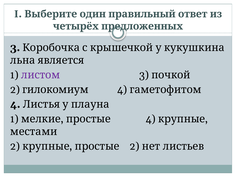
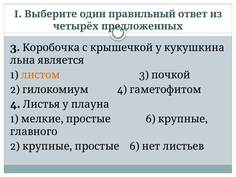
листом colour: purple -> orange
мелкие простые 4: 4 -> 6
местами: местами -> главного
крупные простые 2: 2 -> 6
